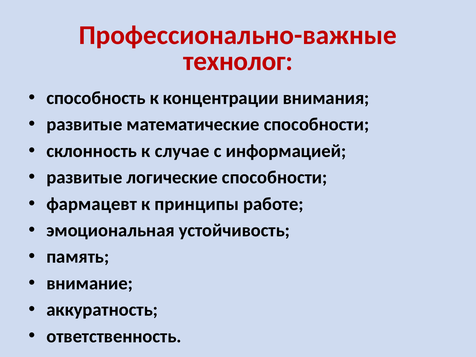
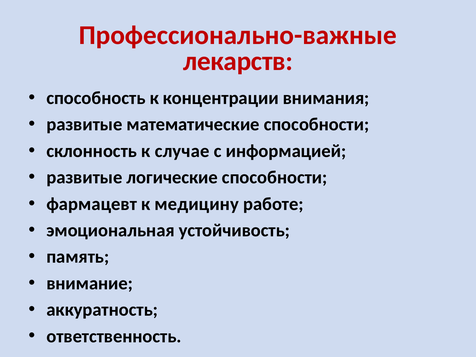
технолог: технолог -> лекарств
принципы: принципы -> медицину
